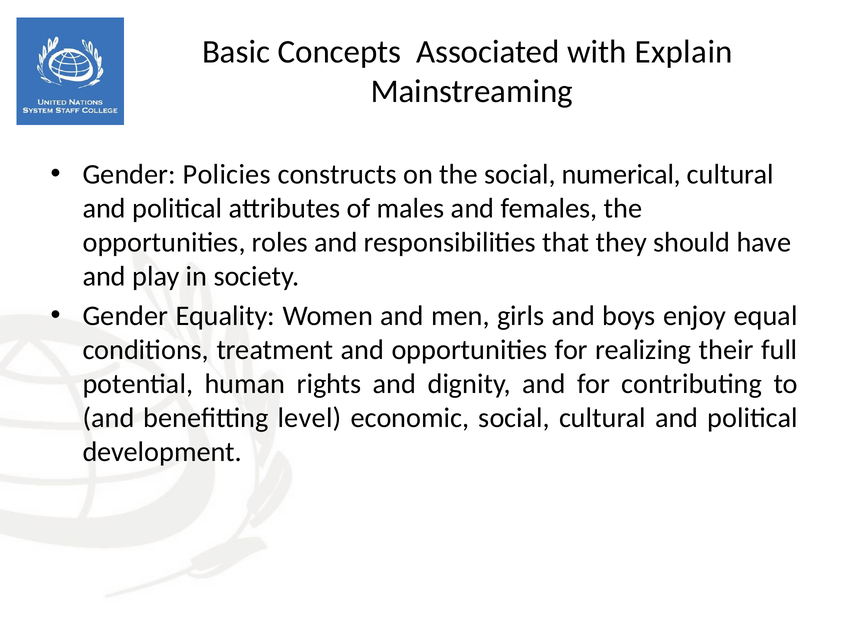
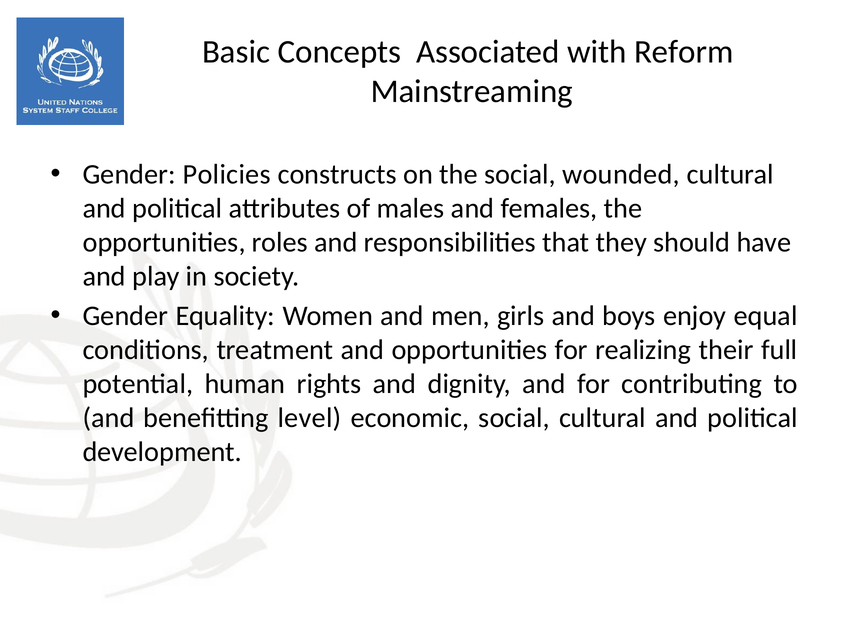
Explain: Explain -> Reform
numerical: numerical -> wounded
